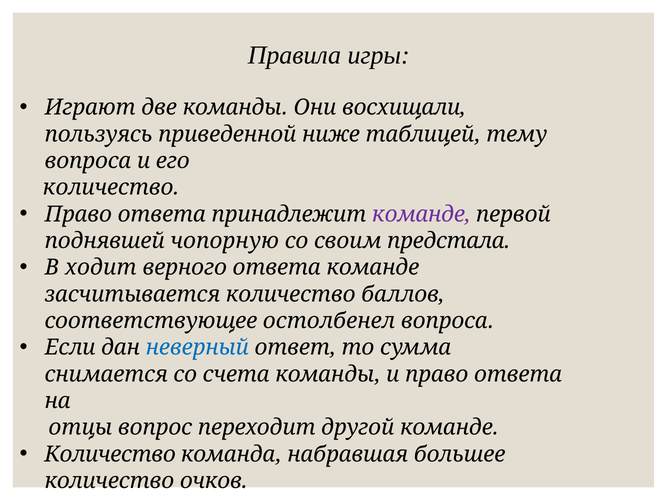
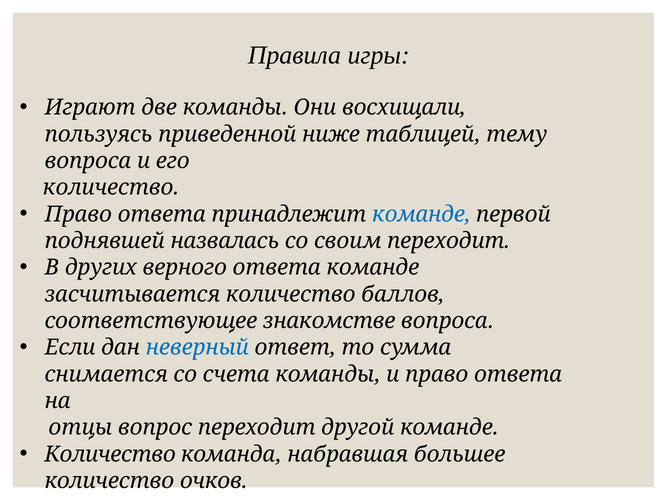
команде at (421, 214) colour: purple -> blue
чопорную: чопорную -> назвалась
своим предстала: предстала -> переходит
ходит: ходит -> других
остолбенел: остолбенел -> знакомстве
